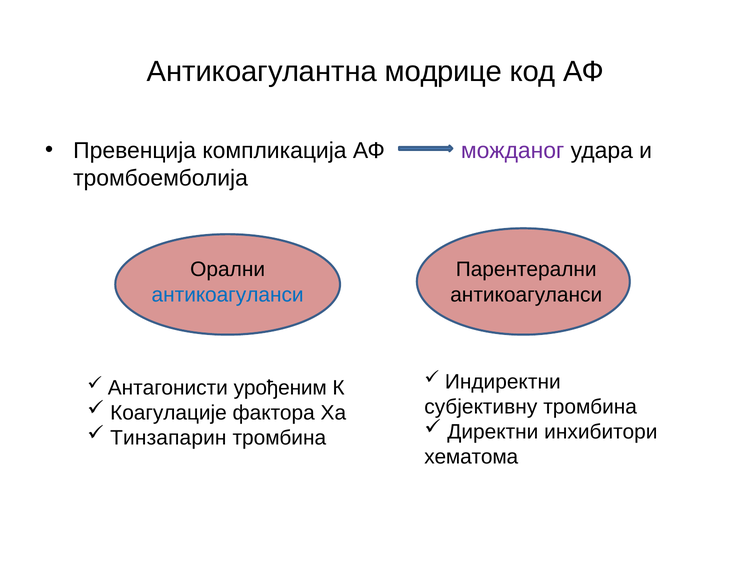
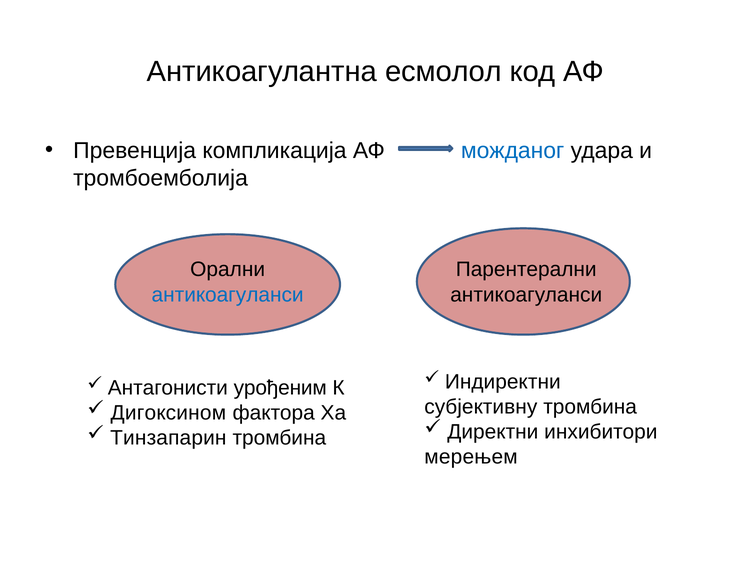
модрице: модрице -> есмолол
можданог colour: purple -> blue
Коагулације: Коагулације -> Дигоксином
хематома: хематома -> мерењем
